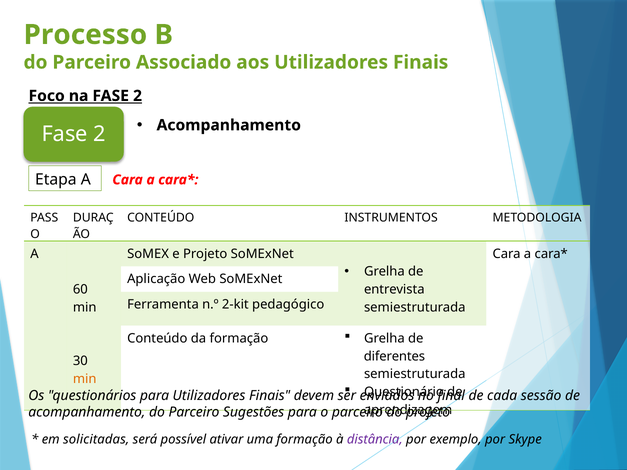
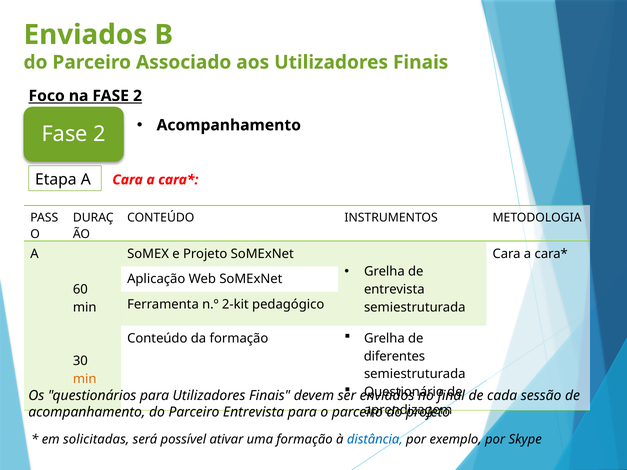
Processo at (85, 35): Processo -> Enviados
Parceiro Sugestões: Sugestões -> Entrevista
distância colour: purple -> blue
